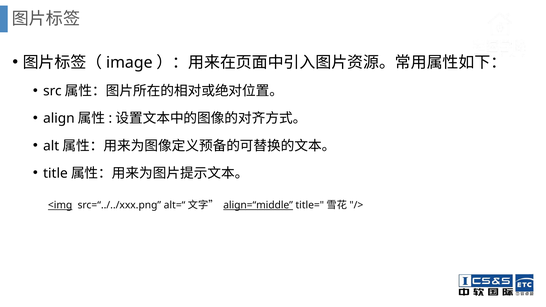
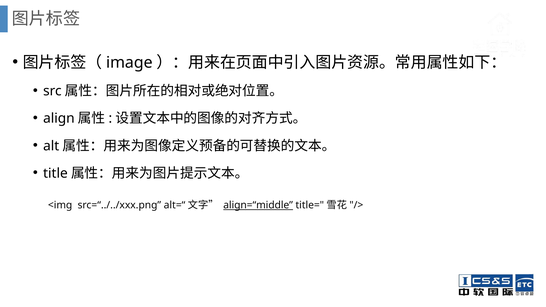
<img underline: present -> none
